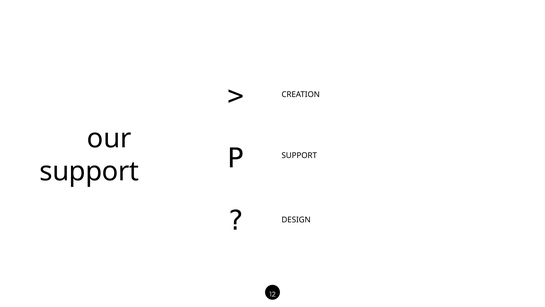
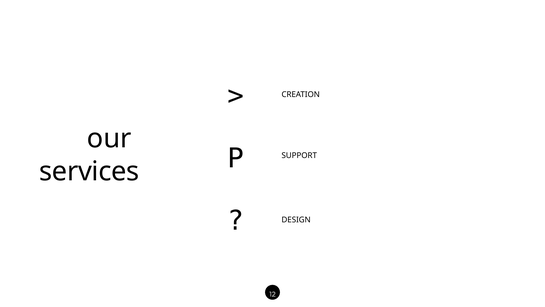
support at (89, 171): support -> services
